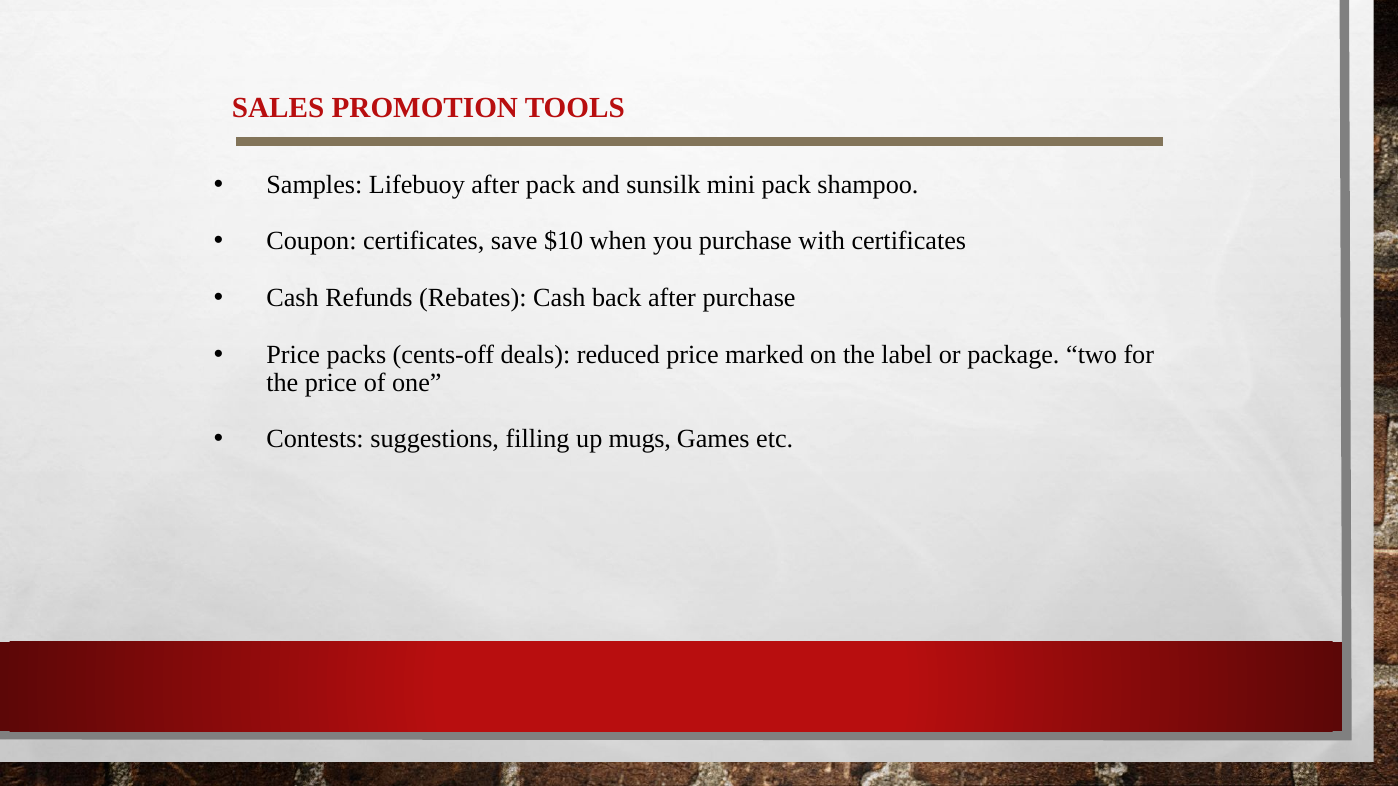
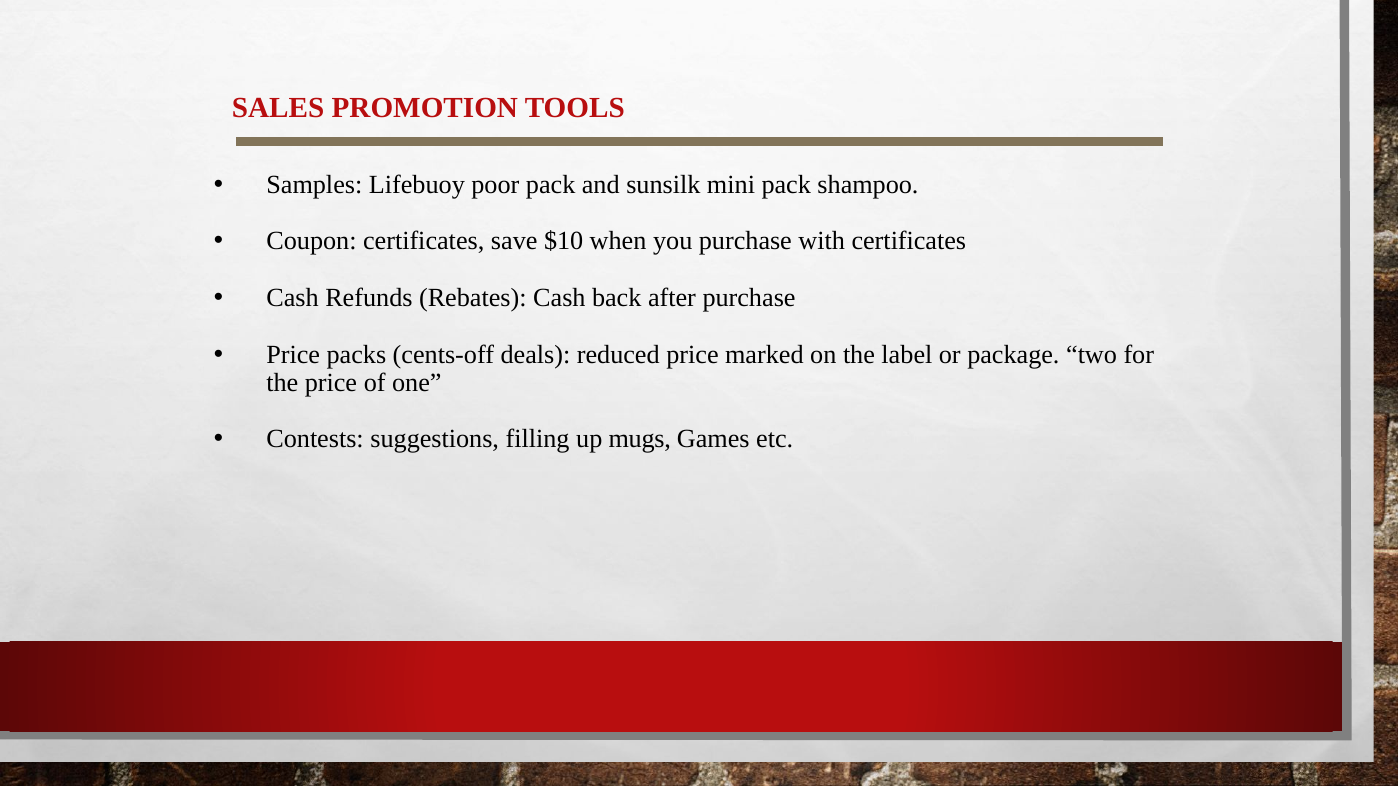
Lifebuoy after: after -> poor
